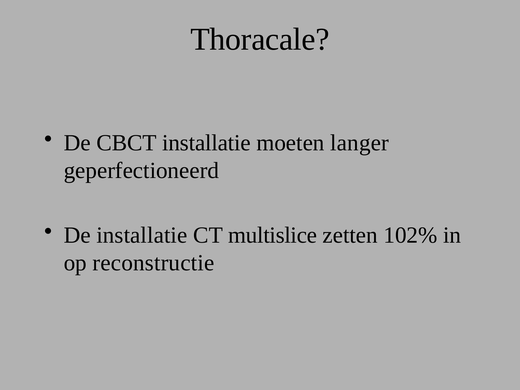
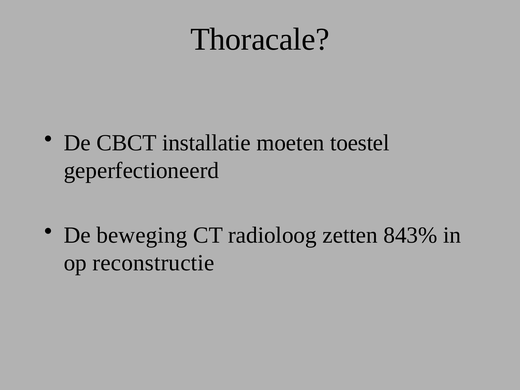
langer: langer -> toestel
De installatie: installatie -> beweging
multislice: multislice -> radioloog
102%: 102% -> 843%
